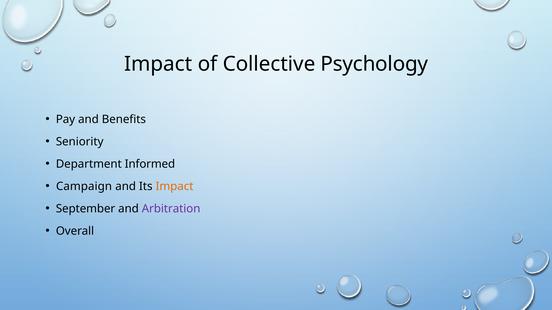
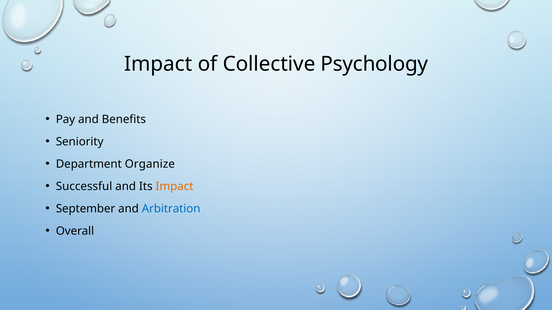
Informed: Informed -> Organize
Campaign: Campaign -> Successful
Arbitration colour: purple -> blue
